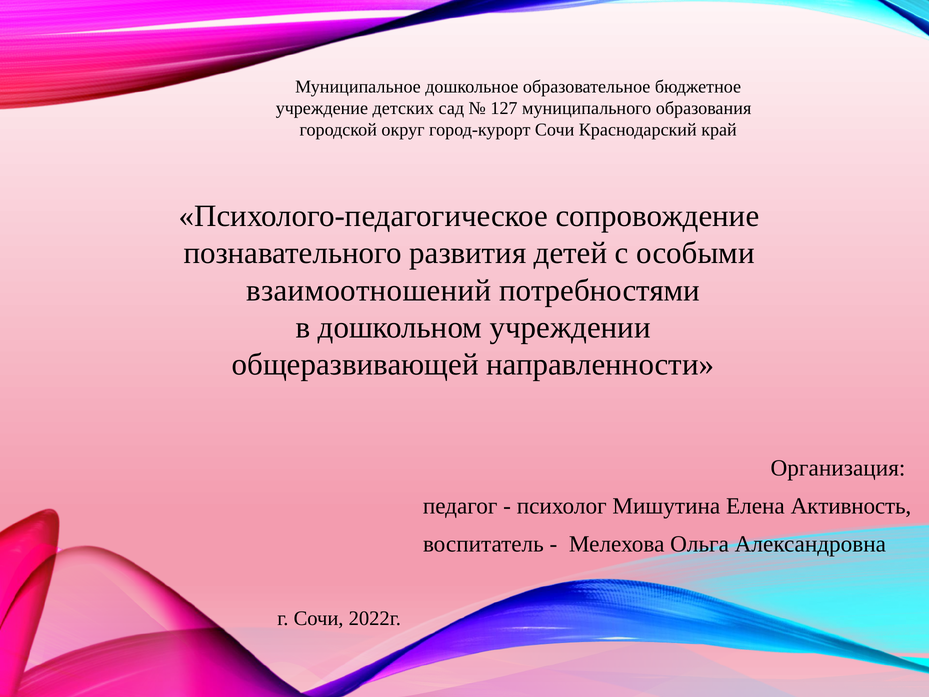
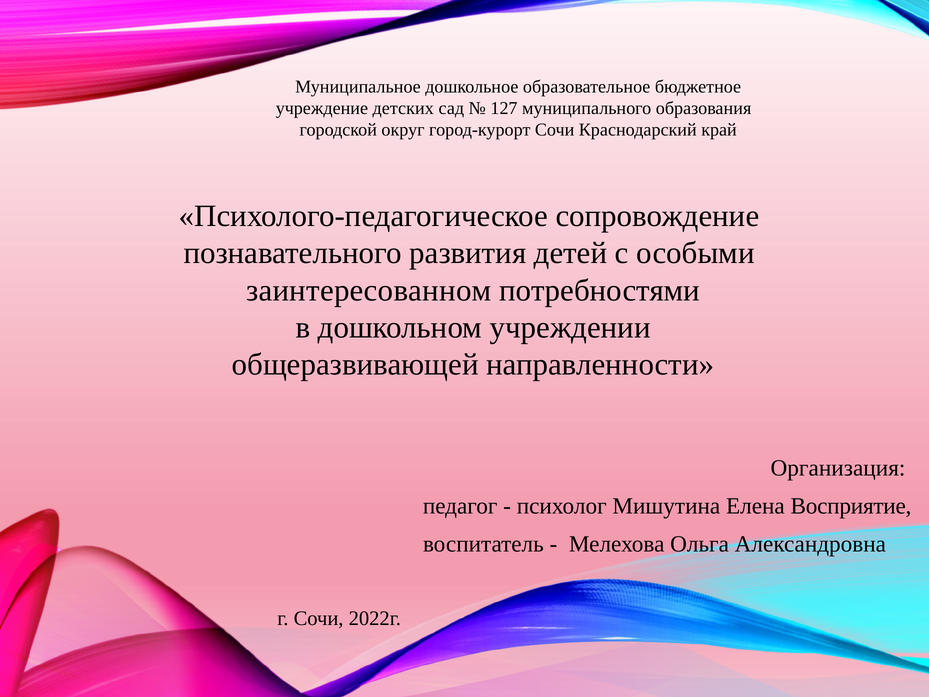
взаимоотношений: взаимоотношений -> заинтересованном
Активность: Активность -> Восприятие
